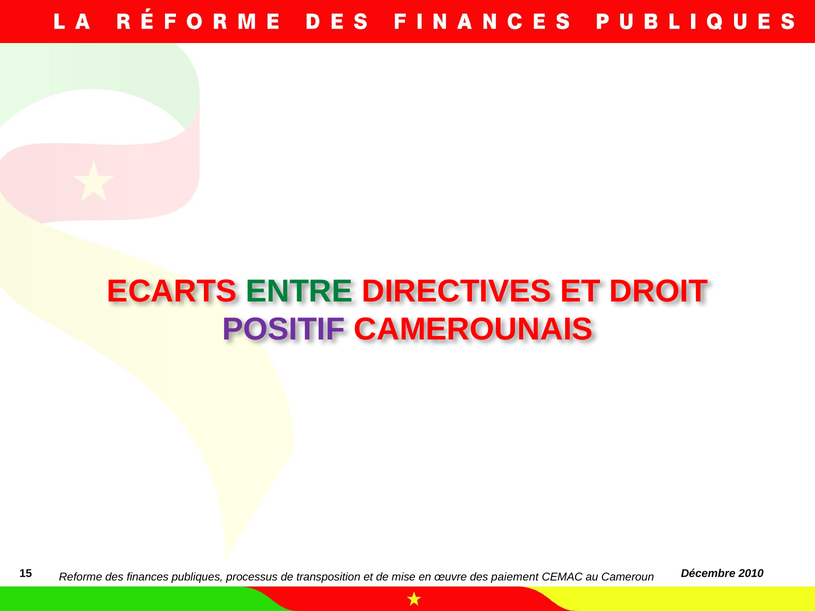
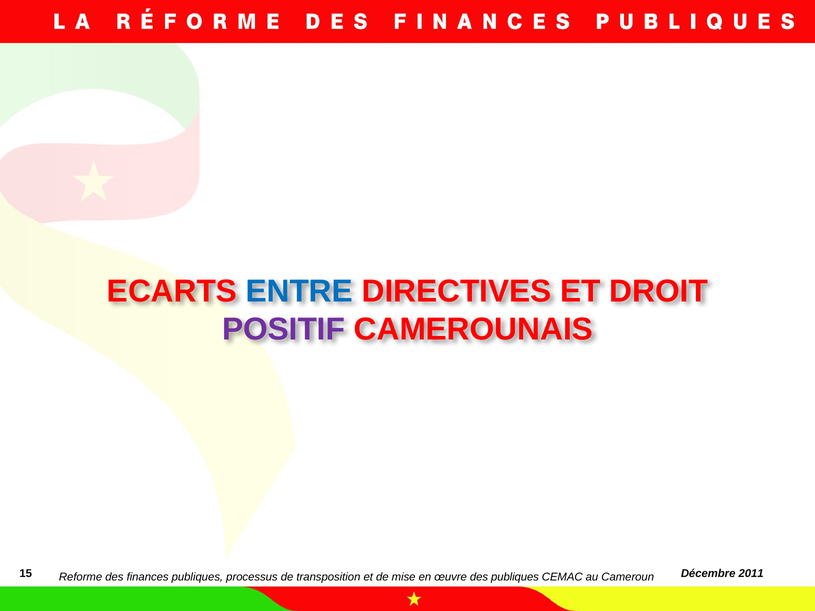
ENTRE colour: green -> blue
2010: 2010 -> 2011
des paiement: paiement -> publiques
